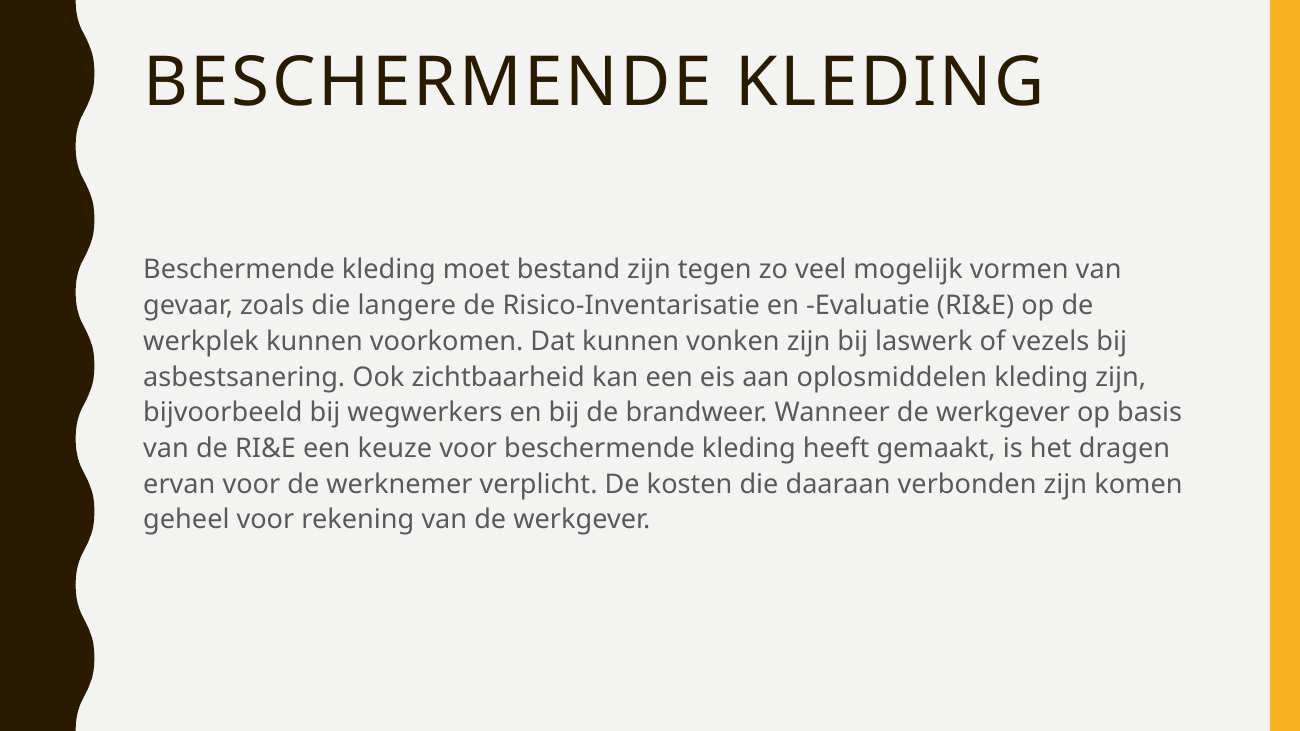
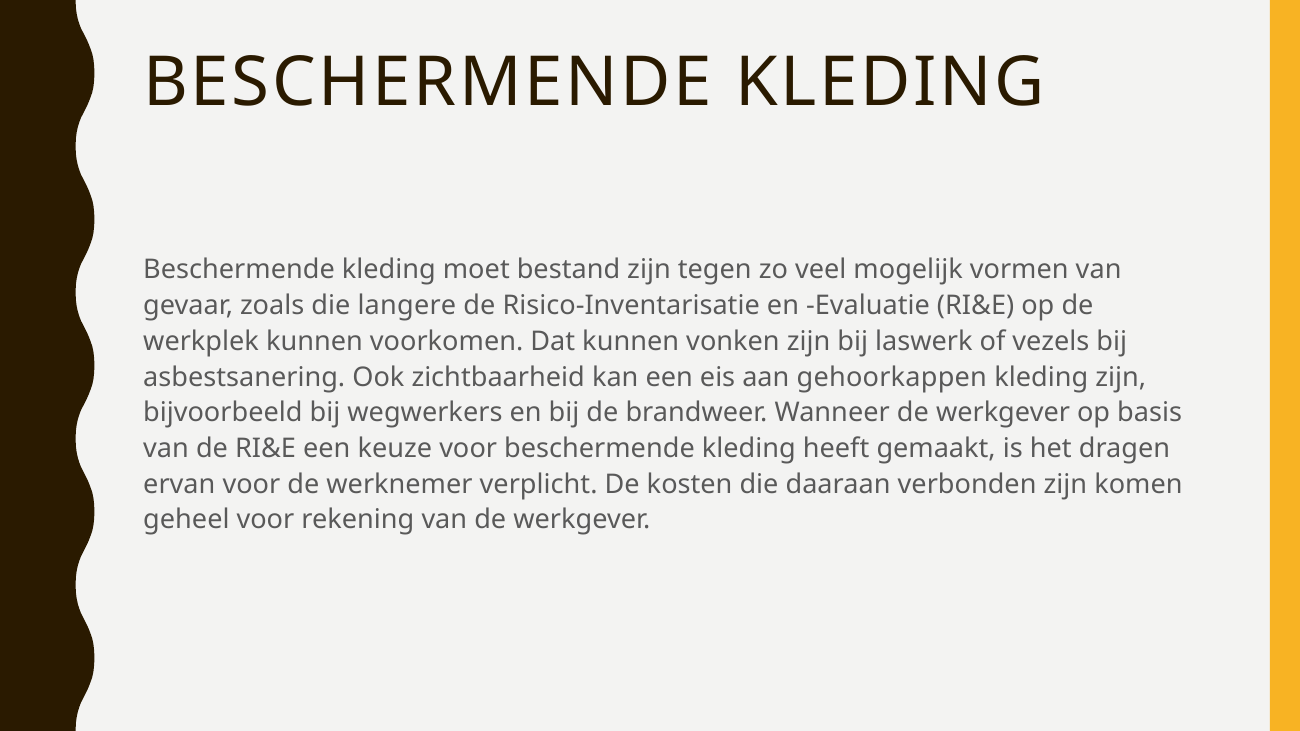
oplosmiddelen: oplosmiddelen -> gehoorkappen
